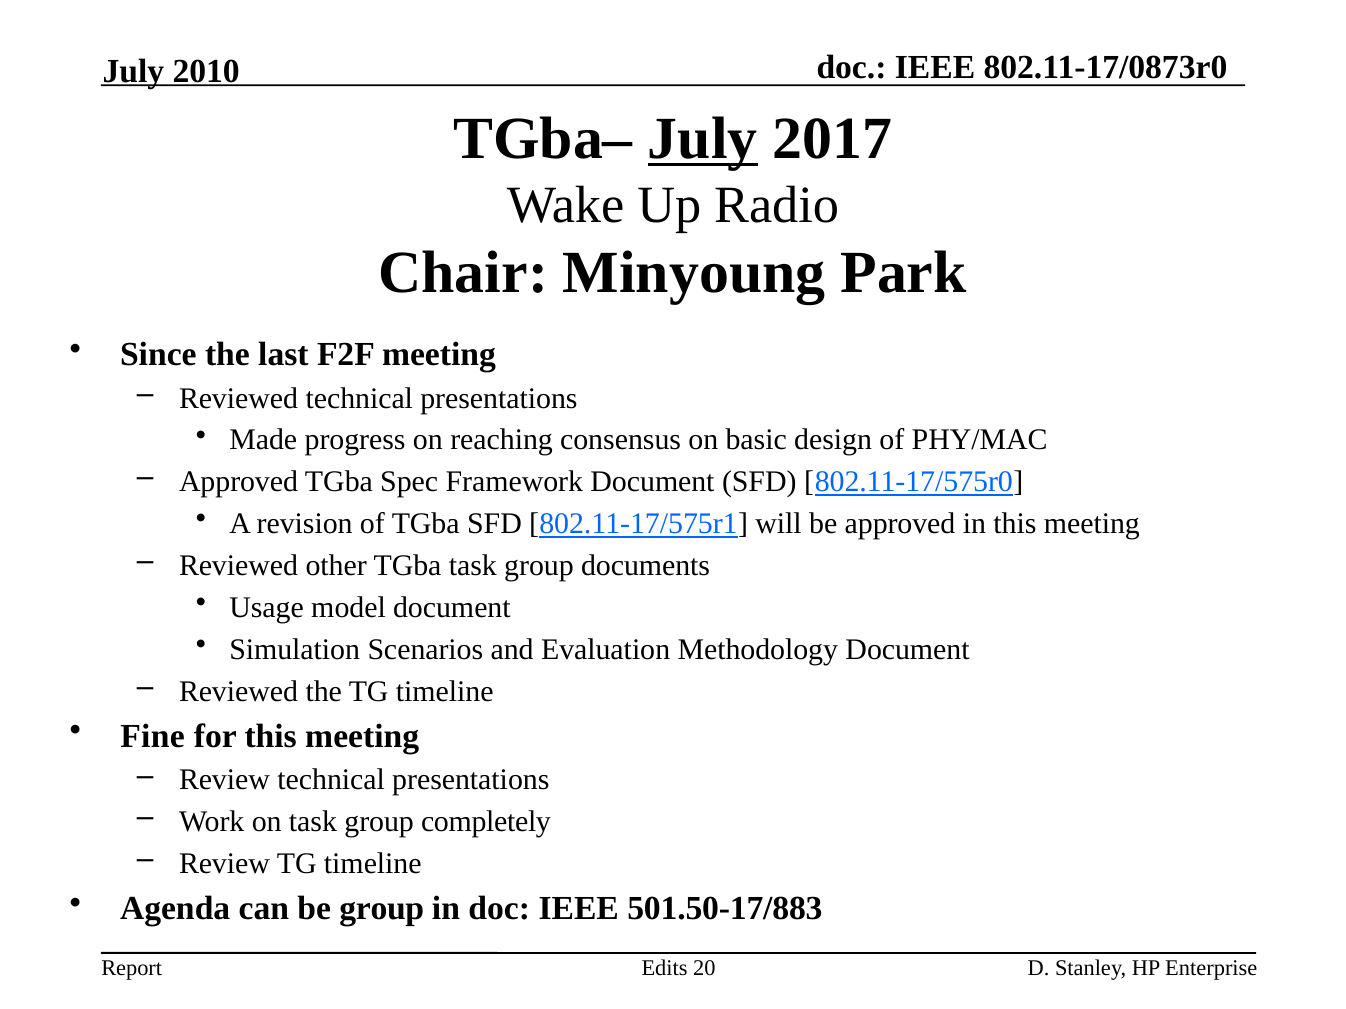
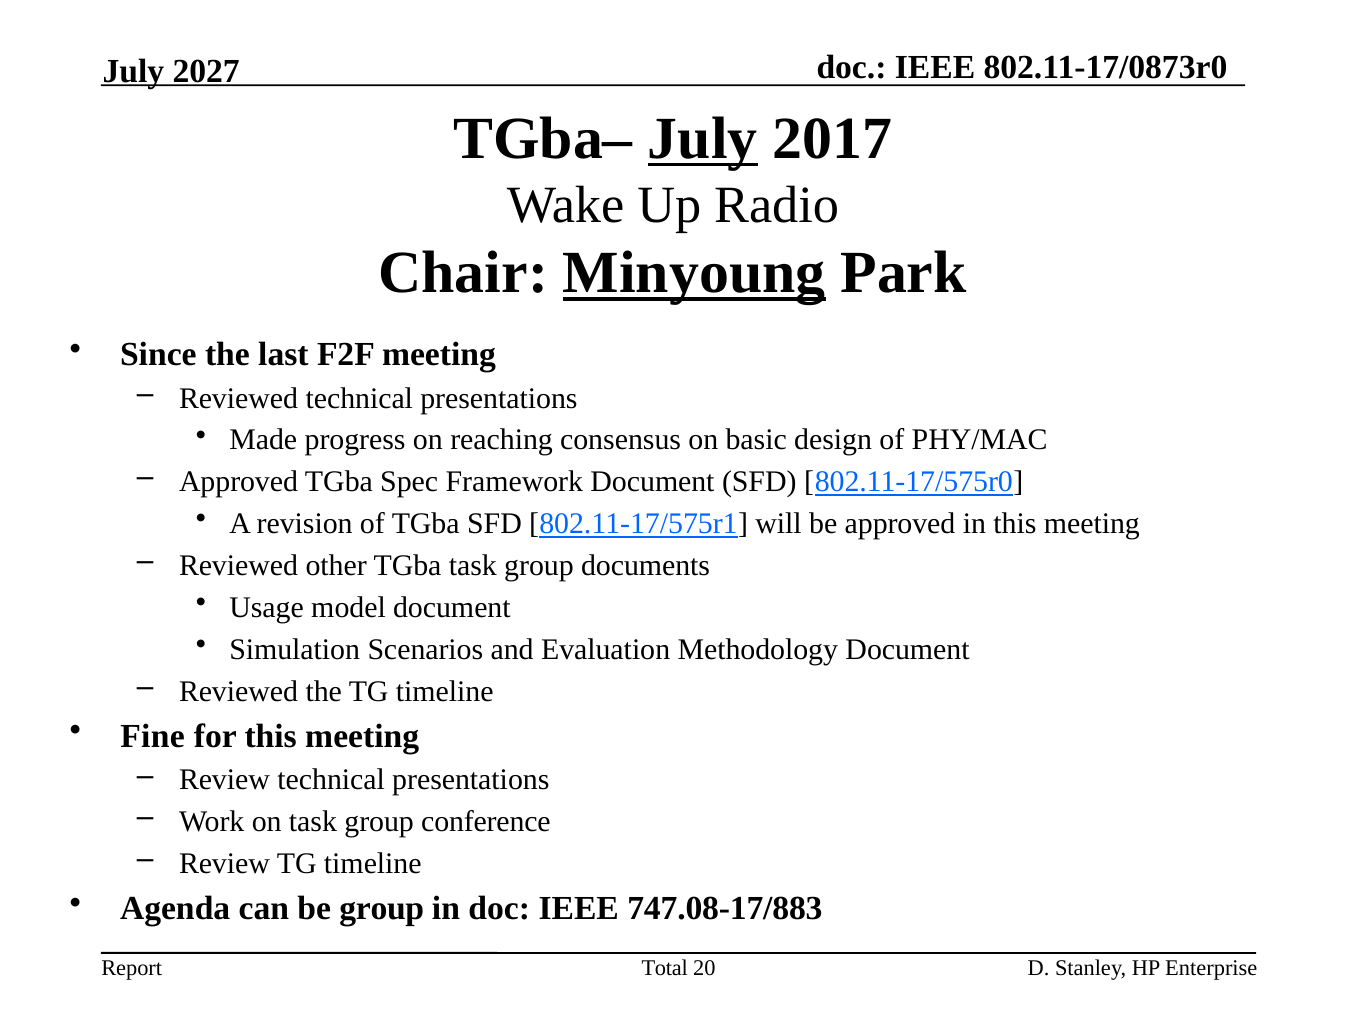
2010: 2010 -> 2027
Minyoung underline: none -> present
completely: completely -> conference
501.50-17/883: 501.50-17/883 -> 747.08-17/883
Edits: Edits -> Total
